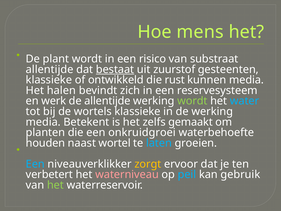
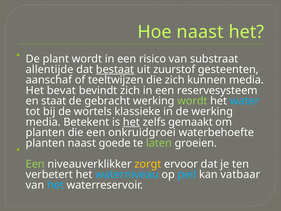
Hoe mens: mens -> naast
klassieke at (49, 80): klassieke -> aanschaf
ontwikkeld: ontwikkeld -> teeltwijzen
die rust: rust -> zich
halen: halen -> bevat
werk: werk -> staat
de allentijde: allentijde -> gebracht
het at (131, 122) underline: none -> present
houden at (45, 143): houden -> planten
wortel: wortel -> goede
laten colour: light blue -> light green
Een at (35, 164) colour: light blue -> light green
waterniveau colour: pink -> light blue
gebruik: gebruik -> vatbaar
het at (55, 185) colour: light green -> light blue
